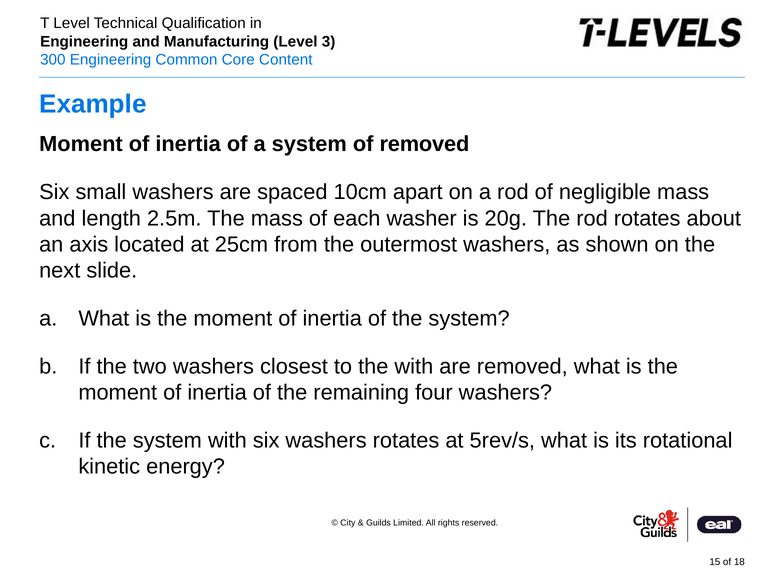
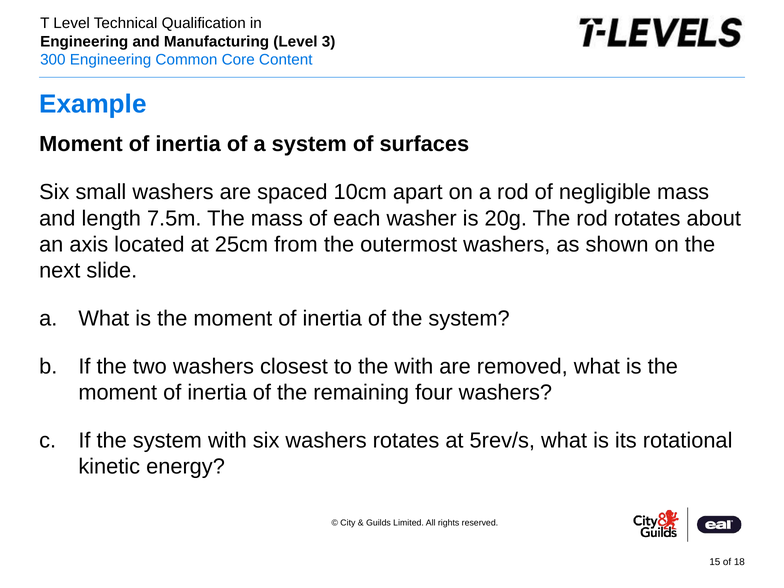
of removed: removed -> surfaces
2.5m: 2.5m -> 7.5m
